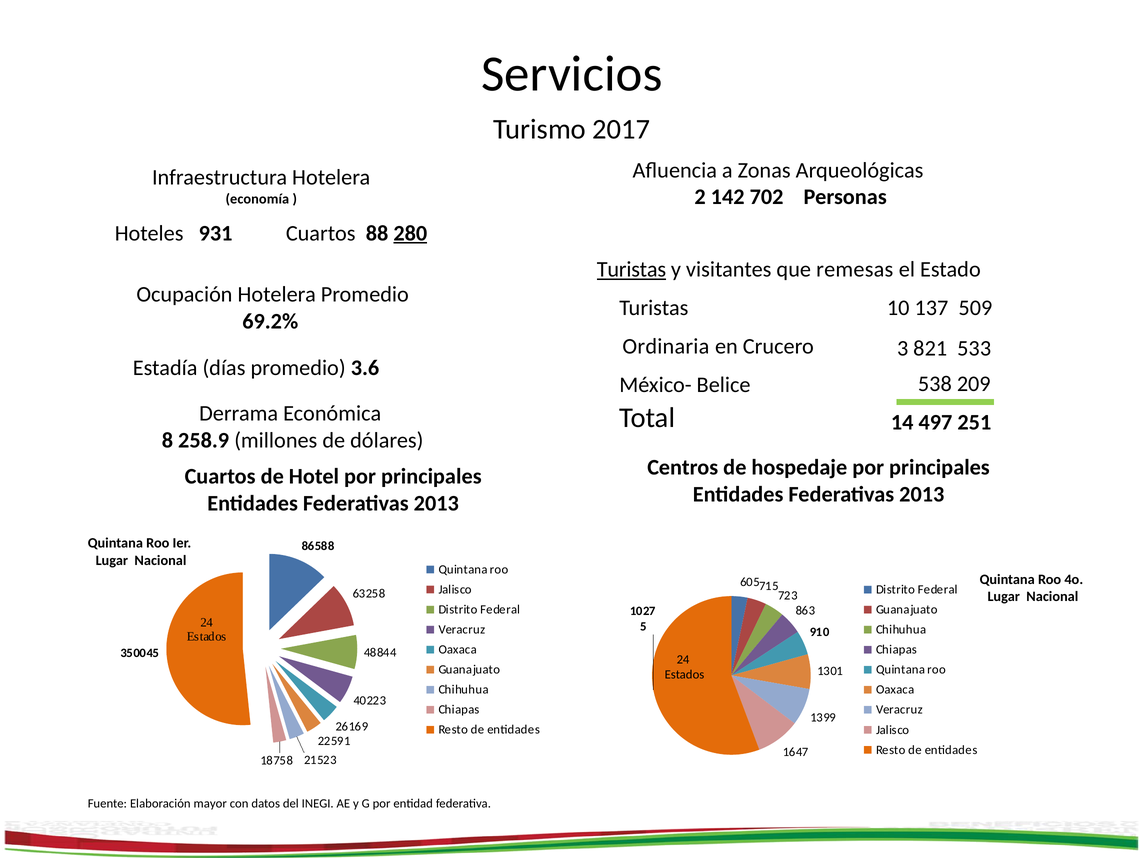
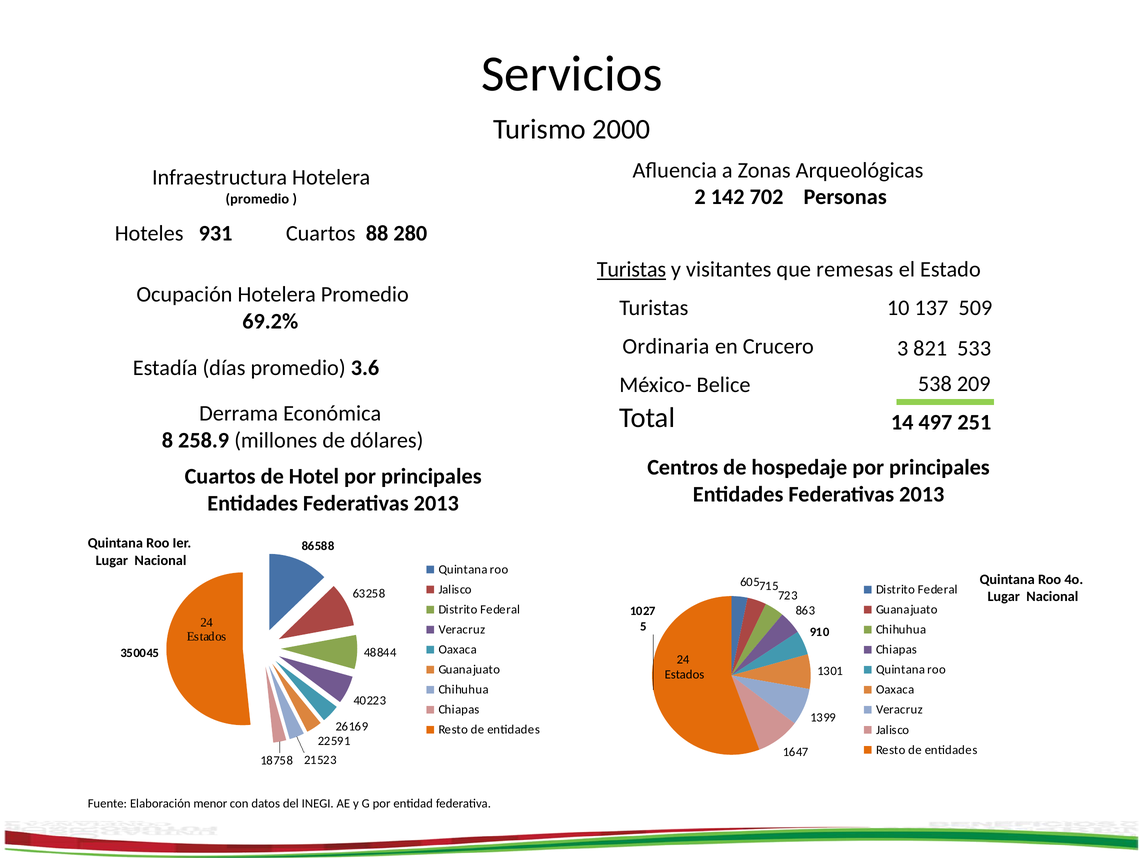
2017: 2017 -> 2000
economía at (257, 199): economía -> promedio
280 underline: present -> none
mayor: mayor -> menor
